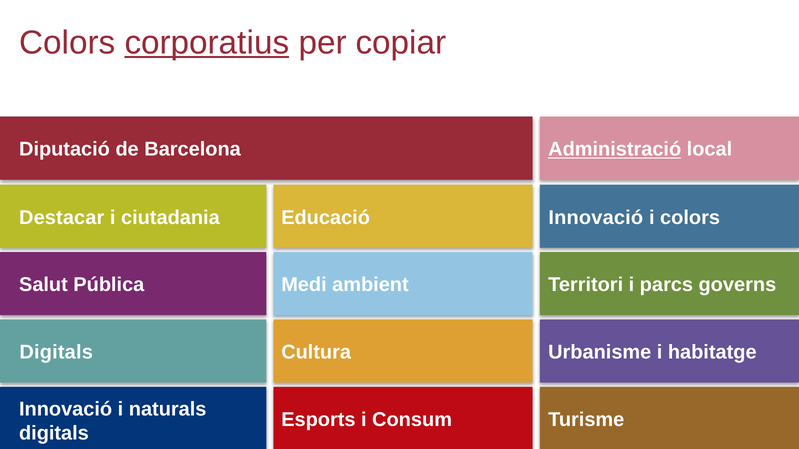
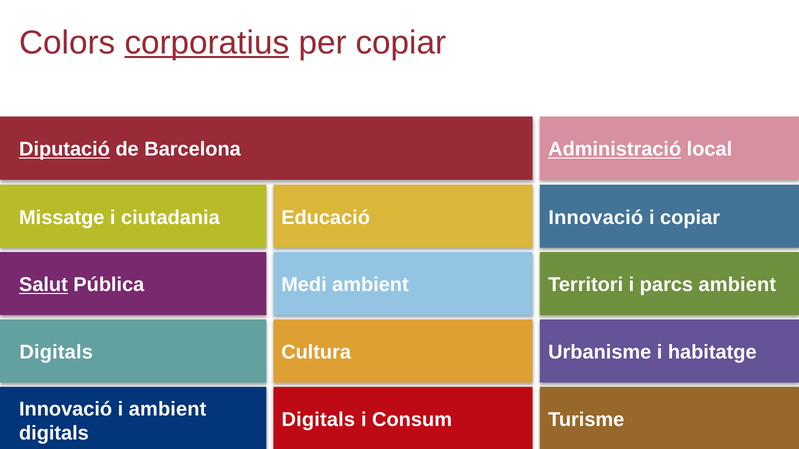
Diputació underline: none -> present
Destacar: Destacar -> Missatge
i colors: colors -> copiar
Salut underline: none -> present
parcs governs: governs -> ambient
i naturals: naturals -> ambient
Esports at (318, 420): Esports -> Digitals
